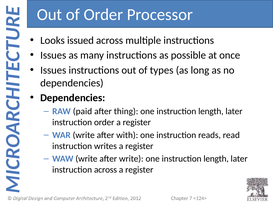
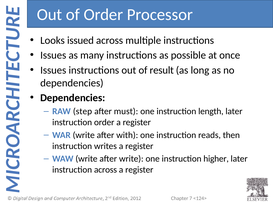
types: types -> result
paid: paid -> step
thing: thing -> must
read: read -> then
write one instruction length: length -> higher
